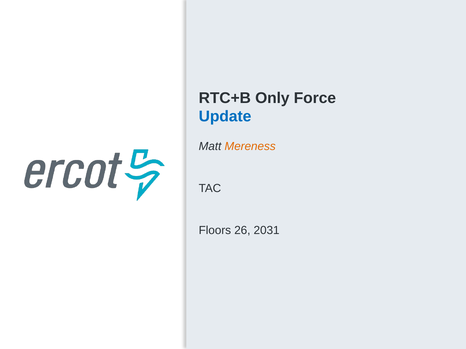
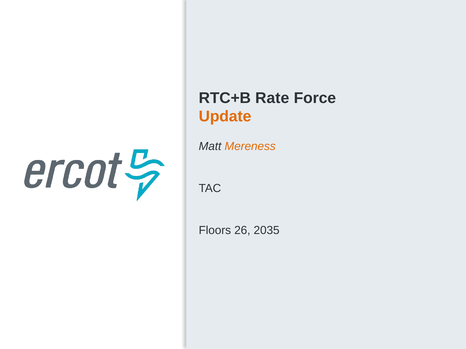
Only: Only -> Rate
Update colour: blue -> orange
2031: 2031 -> 2035
